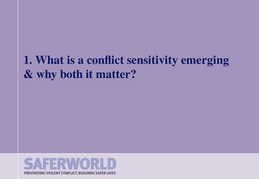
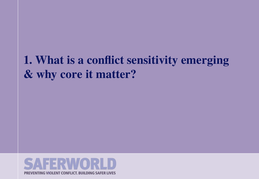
both: both -> core
